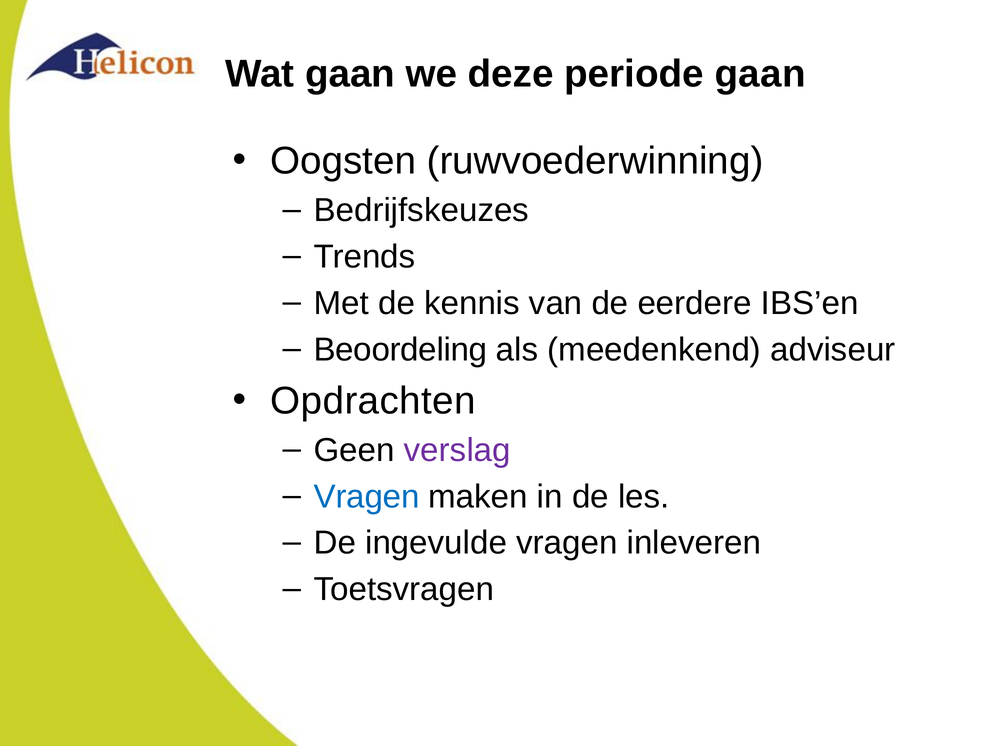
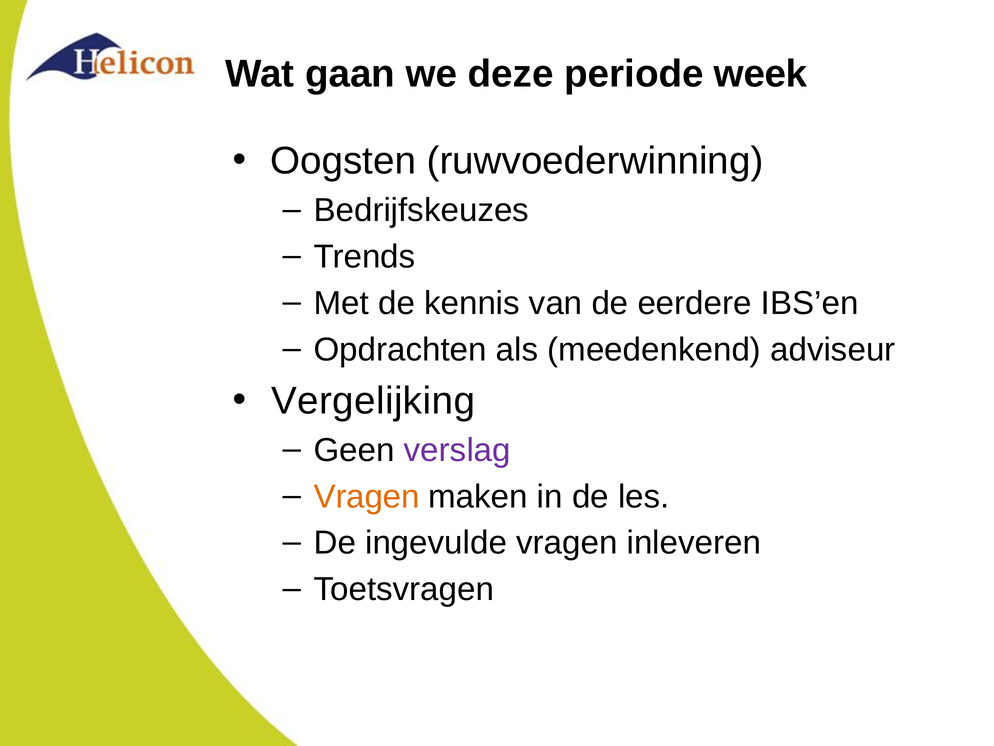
periode gaan: gaan -> week
Beoordeling: Beoordeling -> Opdrachten
Opdrachten: Opdrachten -> Vergelijking
Vragen at (367, 496) colour: blue -> orange
